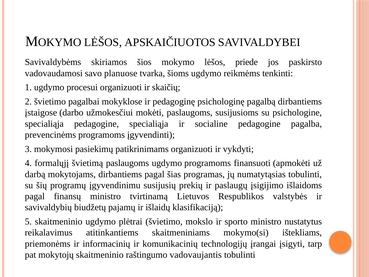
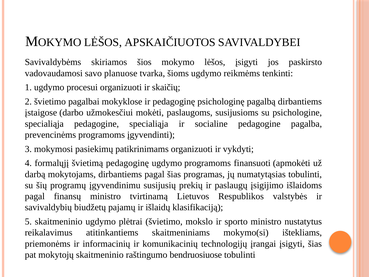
lėšos priede: priede -> įsigyti
švietimą paslaugoms: paslaugoms -> pedagoginę
įsigyti tarp: tarp -> šias
vadovaujantis: vadovaujantis -> bendruosiuose
